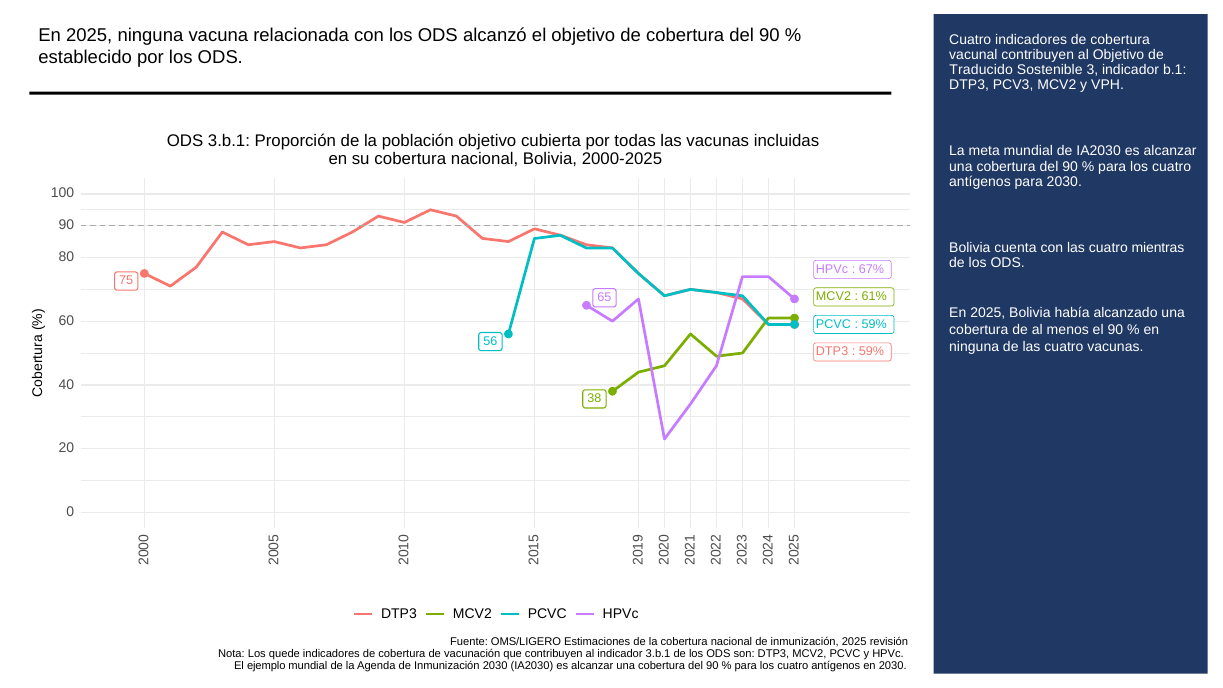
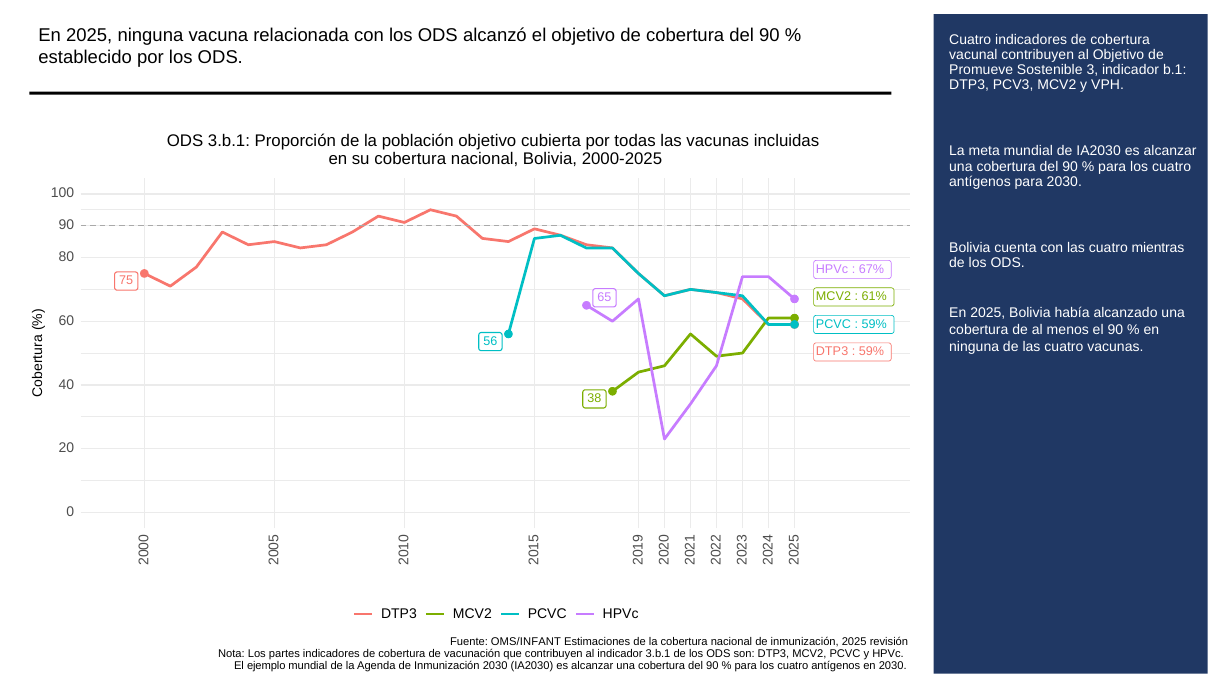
Traducido: Traducido -> Promueve
OMS/LIGERO: OMS/LIGERO -> OMS/INFANT
quede: quede -> partes
